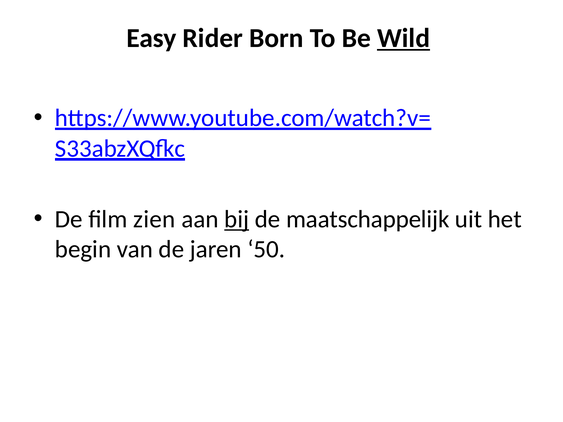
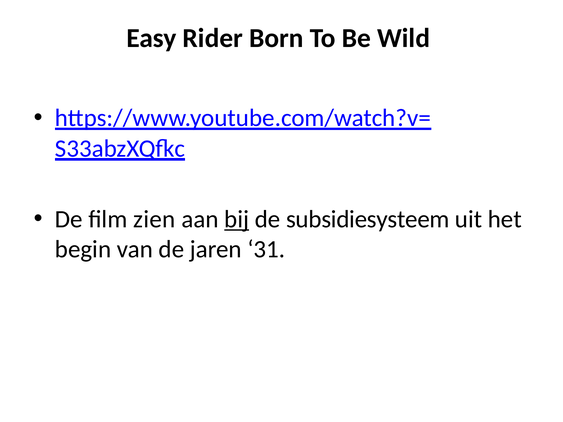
Wild underline: present -> none
maatschappelijk: maatschappelijk -> subsidiesysteem
50: 50 -> 31
